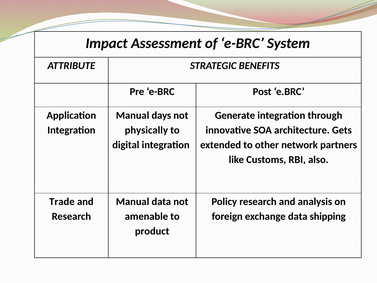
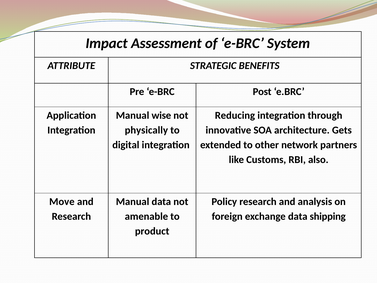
days: days -> wise
Generate: Generate -> Reducing
Trade: Trade -> Move
